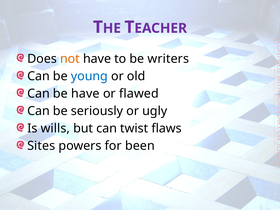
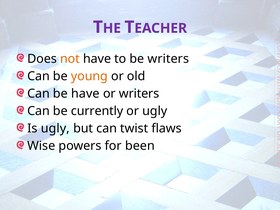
young colour: blue -> orange
or flawed: flawed -> writers
seriously: seriously -> currently
Is wills: wills -> ugly
Sites: Sites -> Wise
